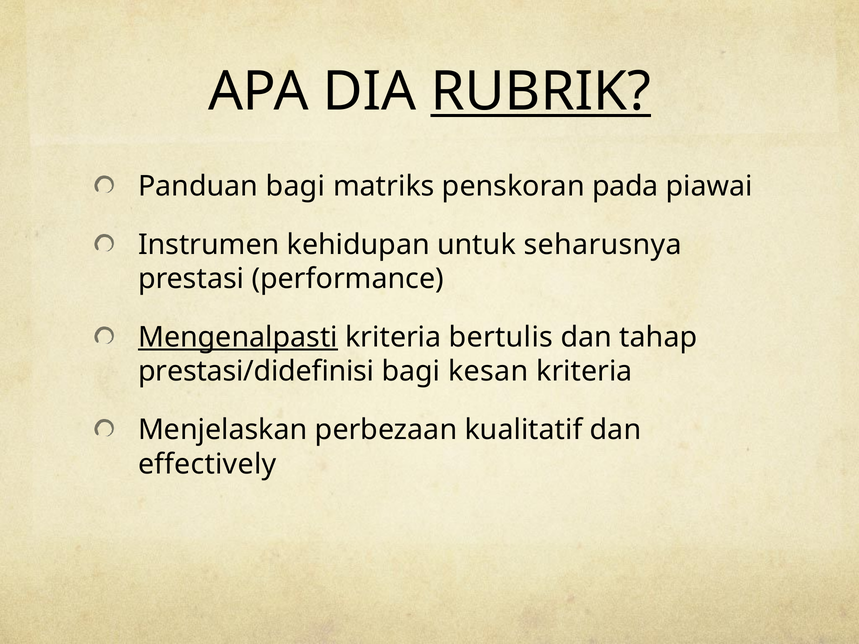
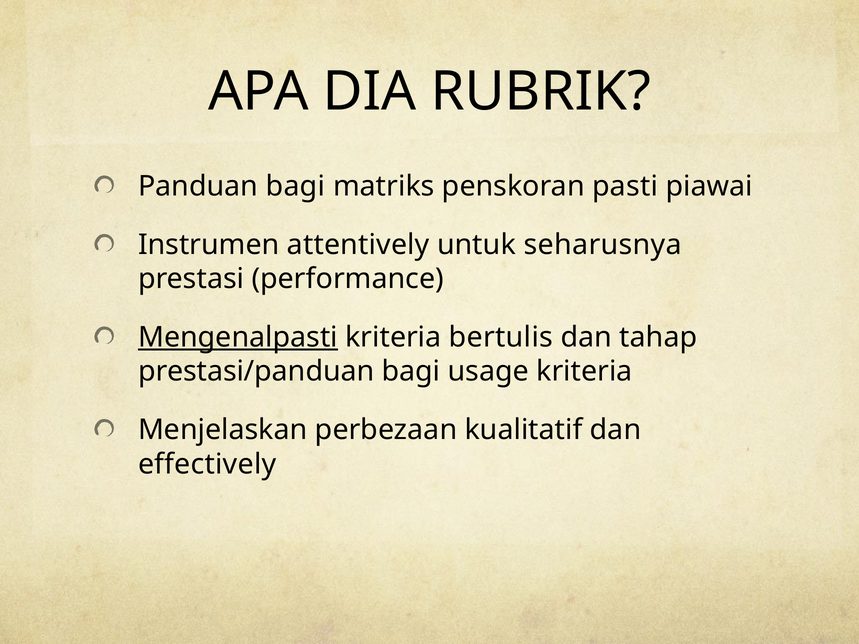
RUBRIK underline: present -> none
pada: pada -> pasti
kehidupan: kehidupan -> attentively
prestasi/didefinisi: prestasi/didefinisi -> prestasi/panduan
kesan: kesan -> usage
